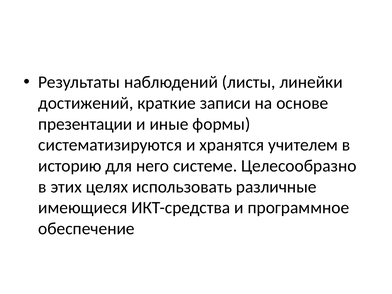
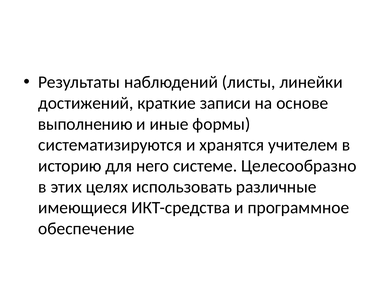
презентации: презентации -> выполнению
